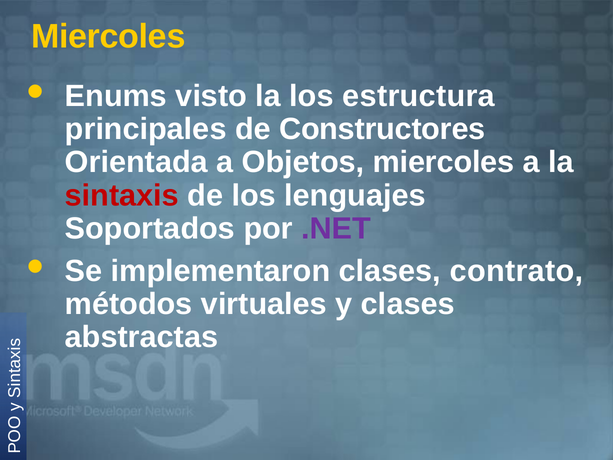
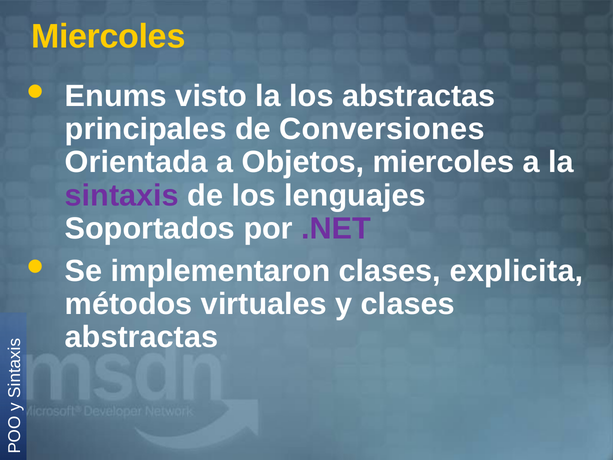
los estructura: estructura -> abstractas
Constructores: Constructores -> Conversiones
sintaxis colour: red -> purple
contrato: contrato -> explicita
